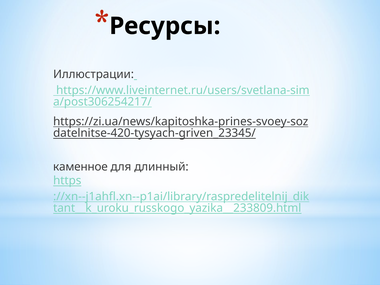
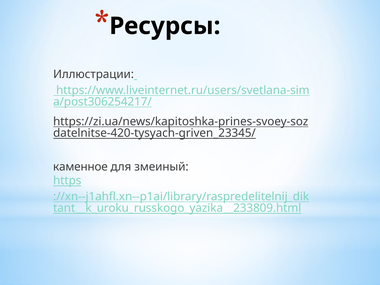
длинный: длинный -> змеиный
